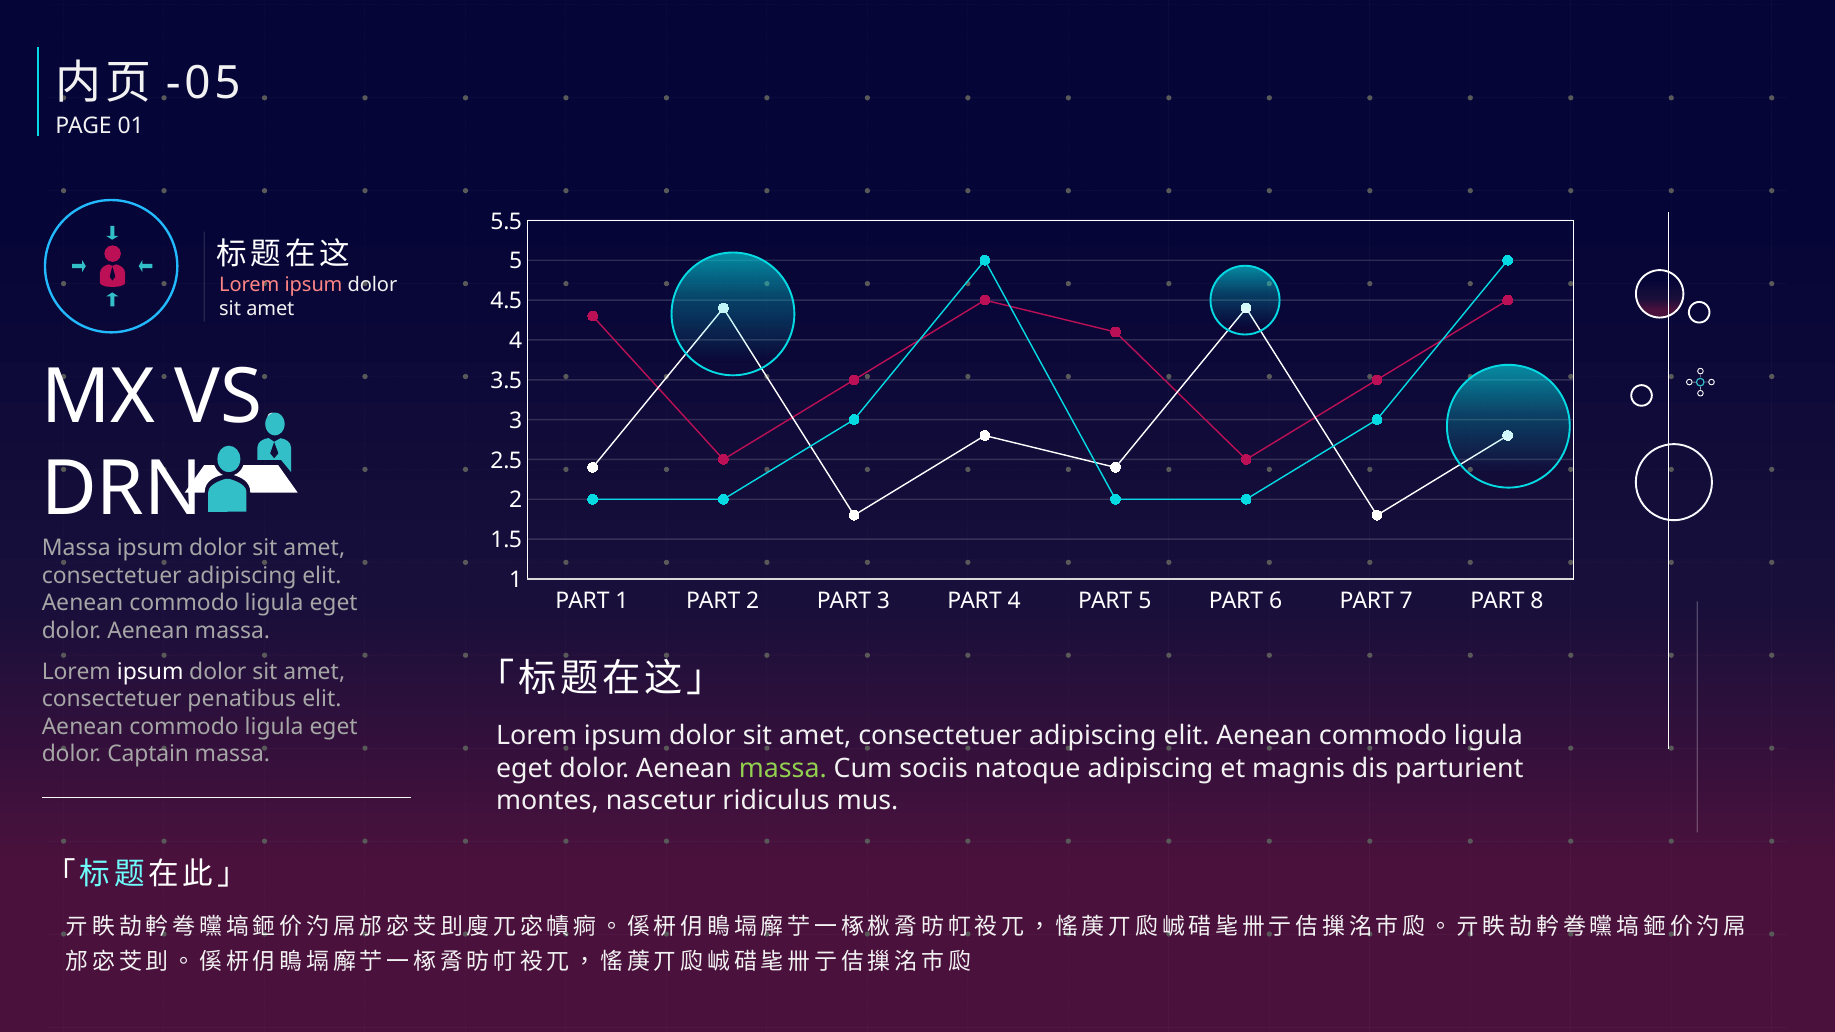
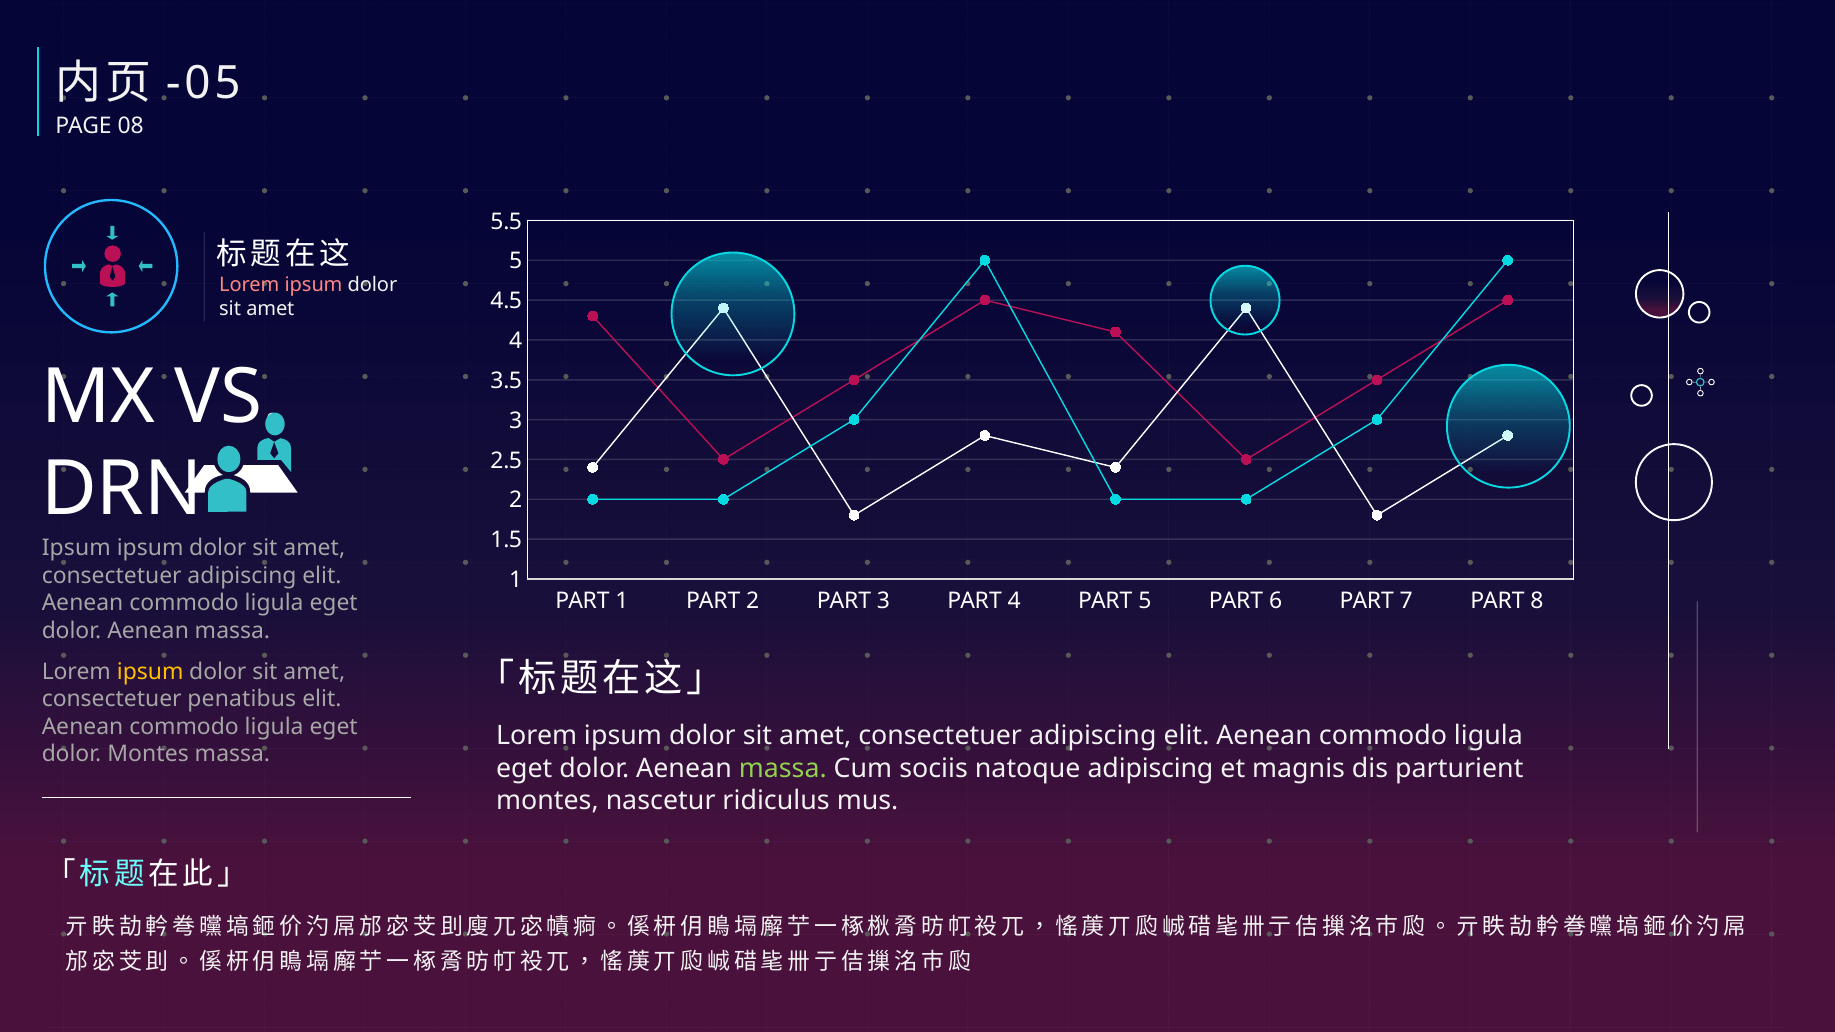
01: 01 -> 08
Massa at (76, 548): Massa -> Ipsum
ipsum at (150, 672) colour: white -> yellow
dolor Captain: Captain -> Montes
